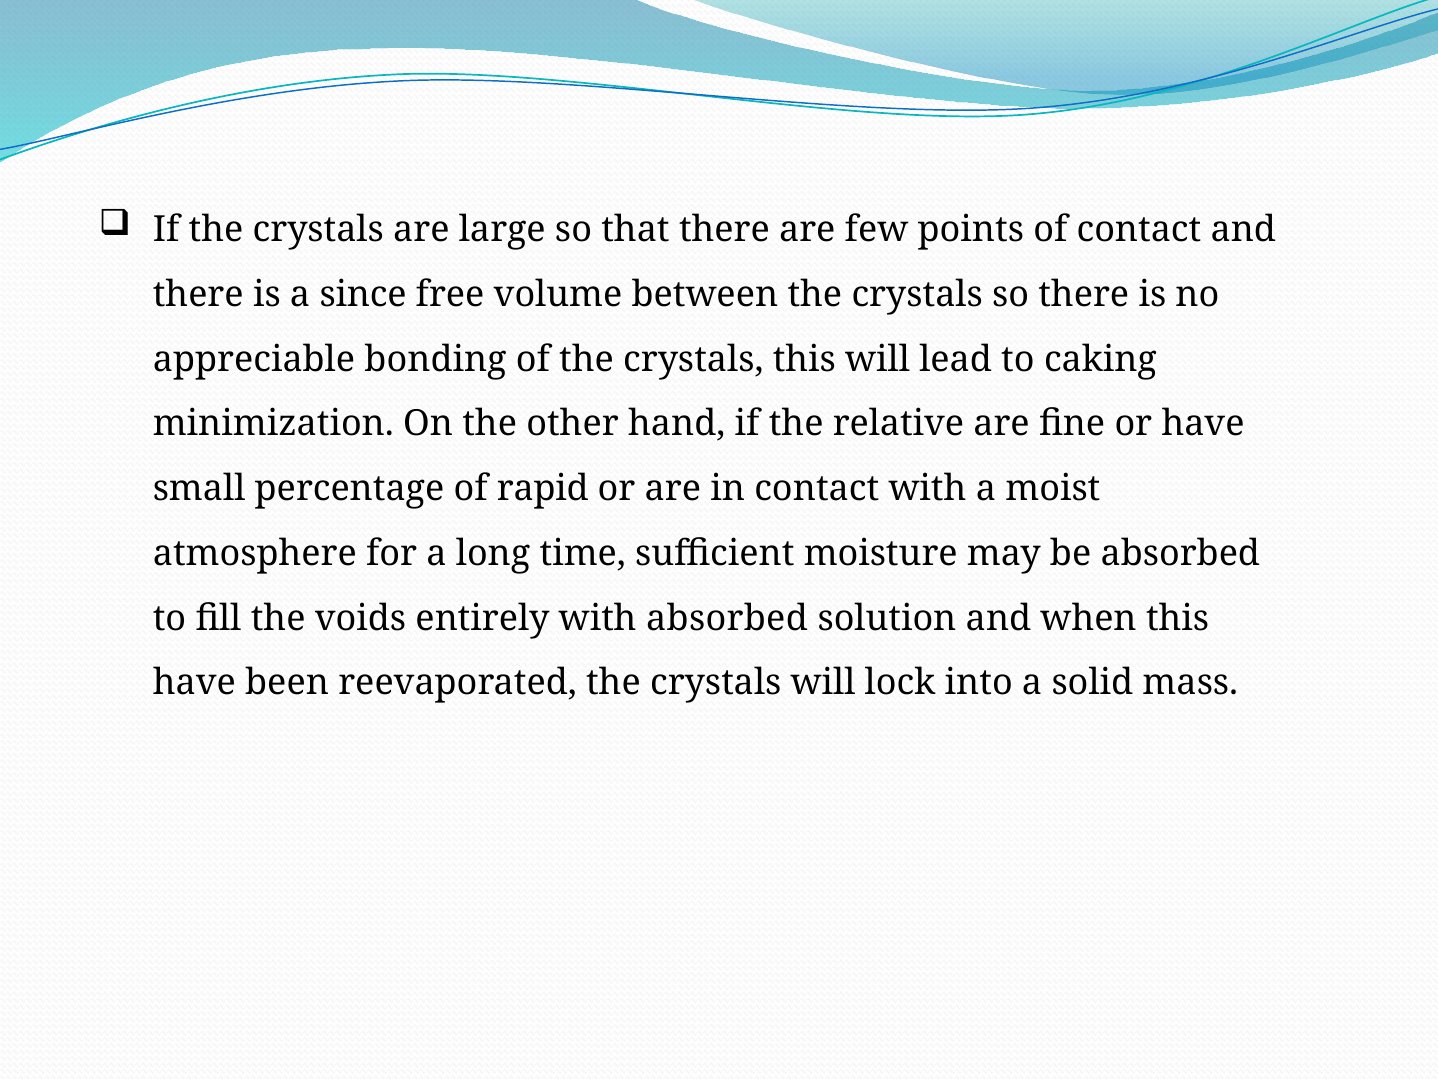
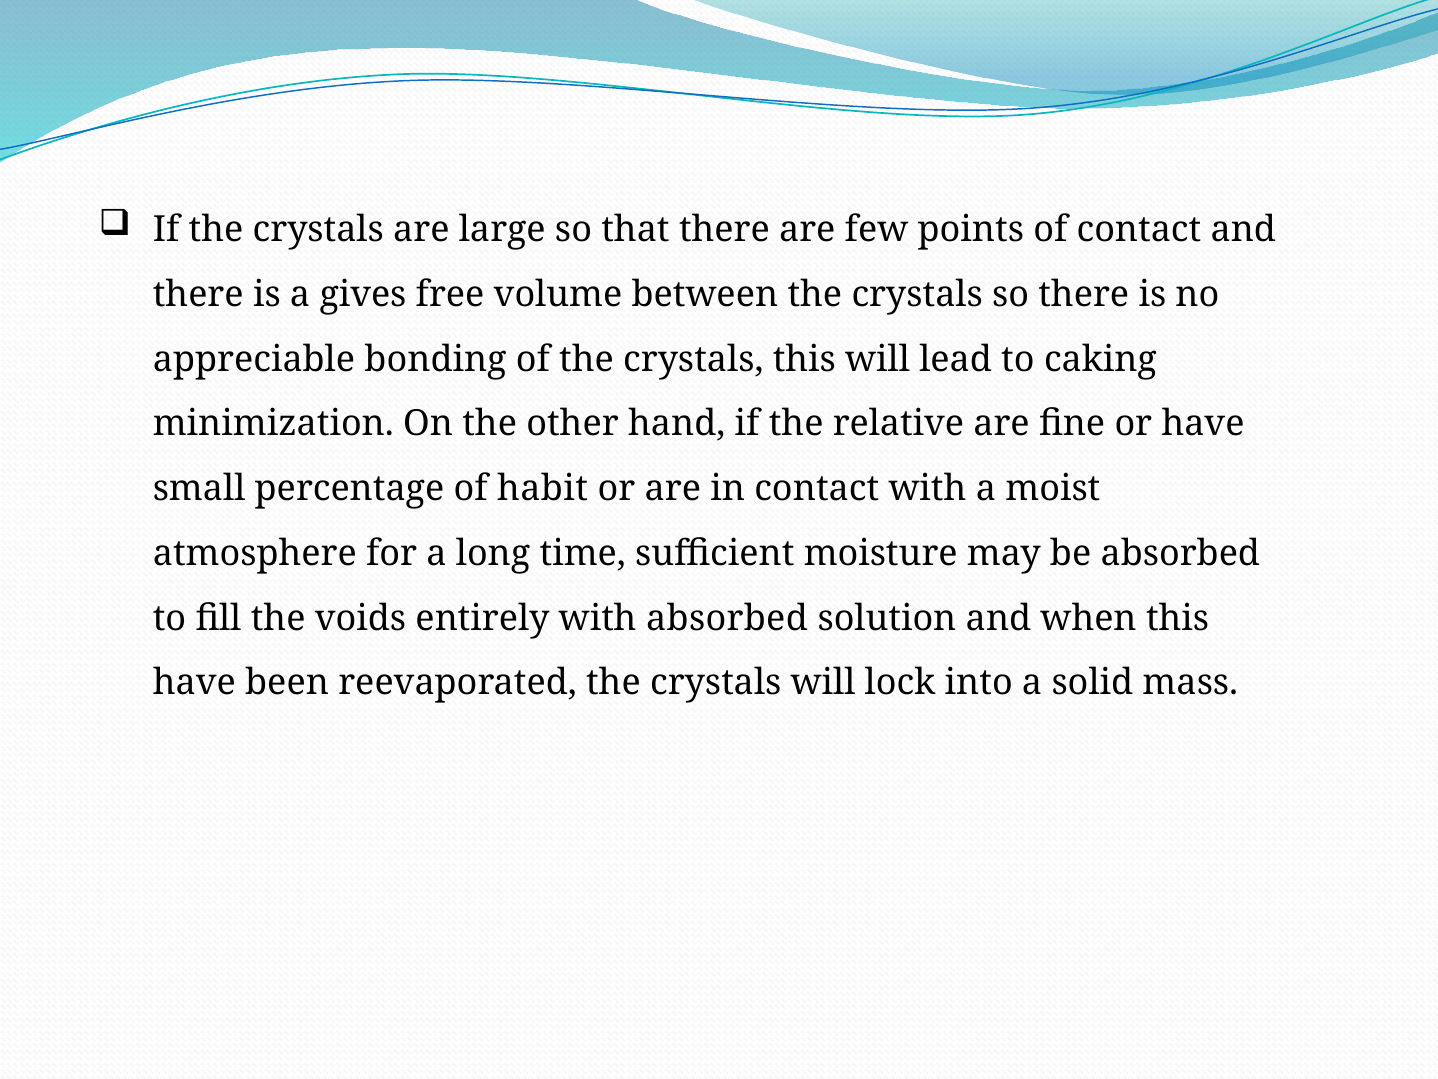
since: since -> gives
rapid: rapid -> habit
